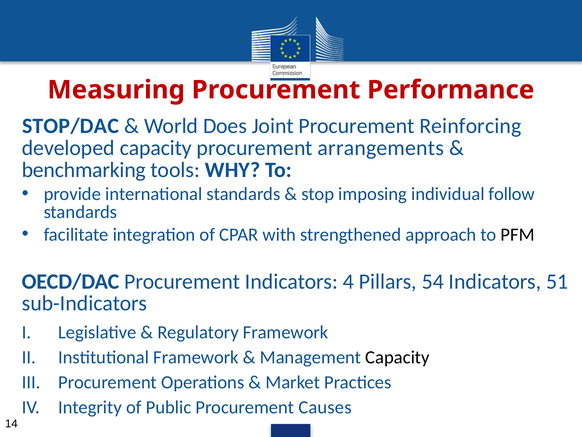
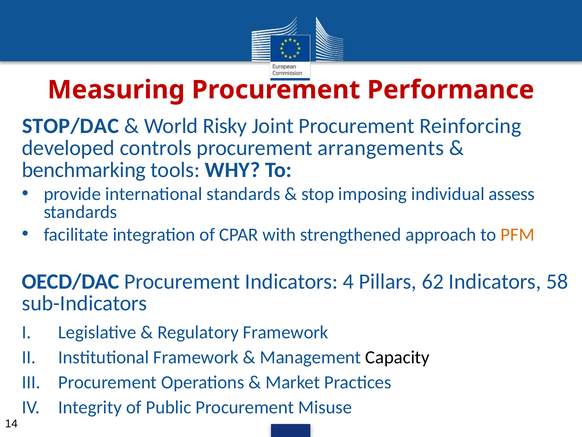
Does: Does -> Risky
developed capacity: capacity -> controls
follow: follow -> assess
PFM colour: black -> orange
54: 54 -> 62
51: 51 -> 58
Causes: Causes -> Misuse
